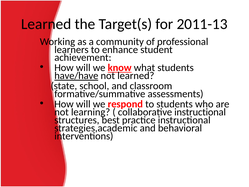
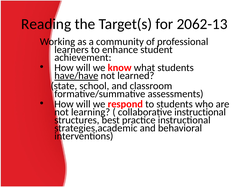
Learned at (46, 24): Learned -> Reading
2011-13: 2011-13 -> 2062-13
know underline: present -> none
